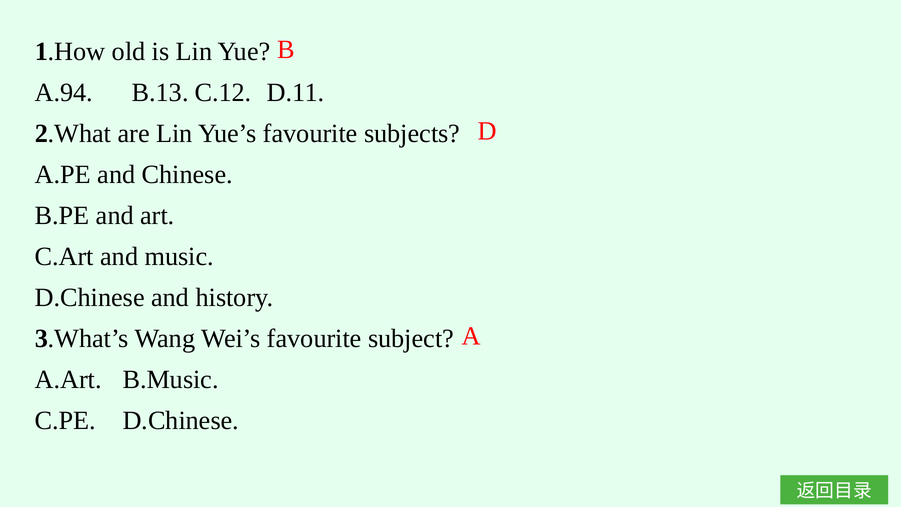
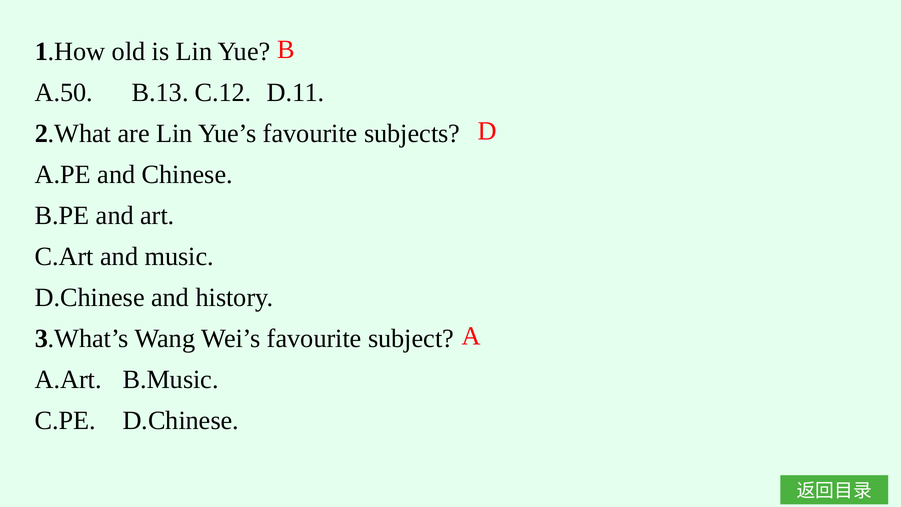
A.94: A.94 -> A.50
